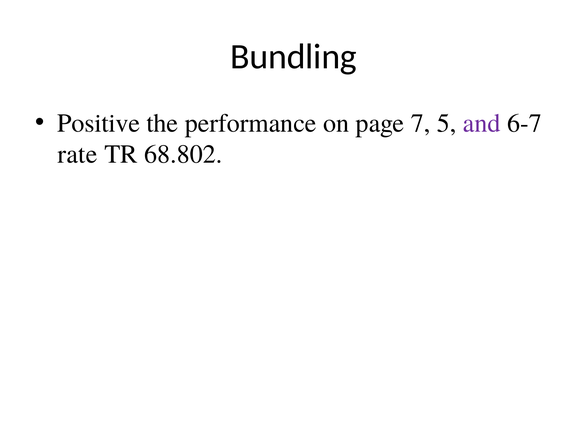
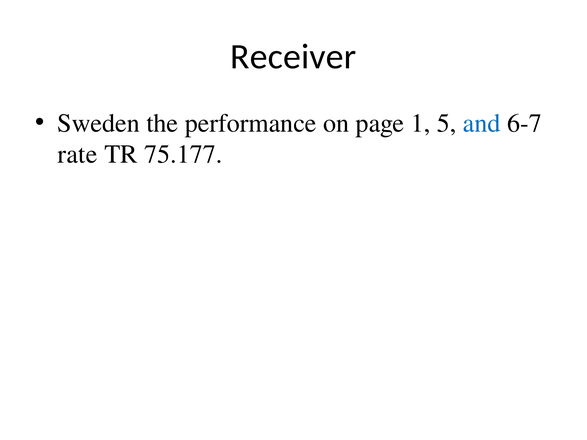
Bundling: Bundling -> Receiver
Positive: Positive -> Sweden
7: 7 -> 1
and colour: purple -> blue
68.802: 68.802 -> 75.177
